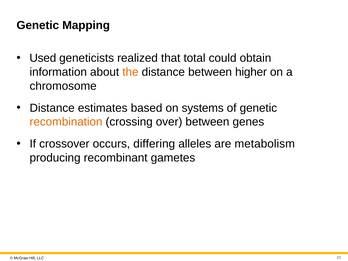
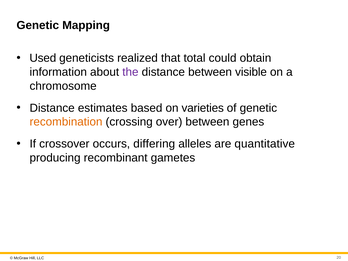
the colour: orange -> purple
higher: higher -> visible
systems: systems -> varieties
metabolism: metabolism -> quantitative
